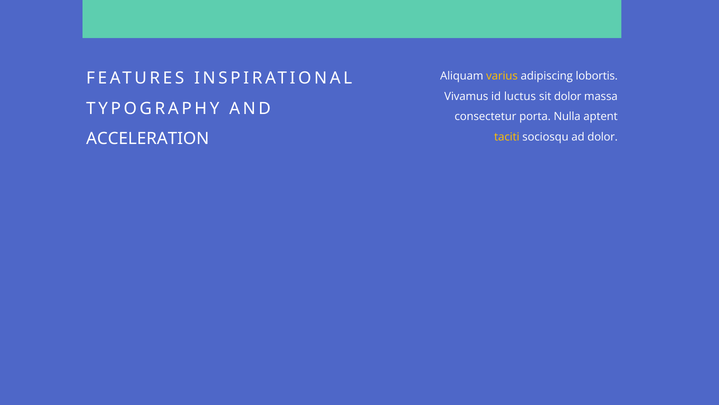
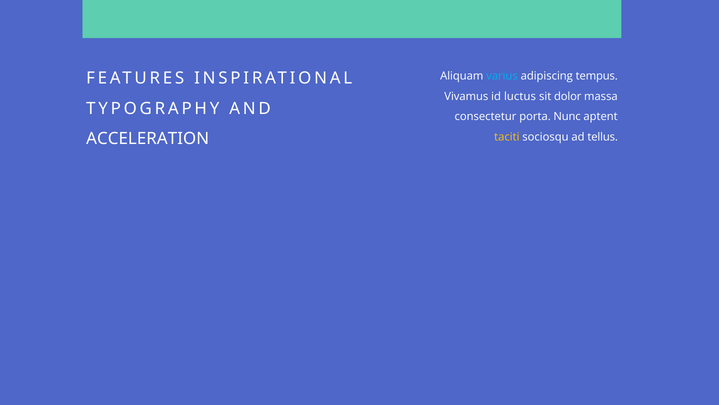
varius colour: yellow -> light blue
lobortis: lobortis -> tempus
Nulla: Nulla -> Nunc
ad dolor: dolor -> tellus
